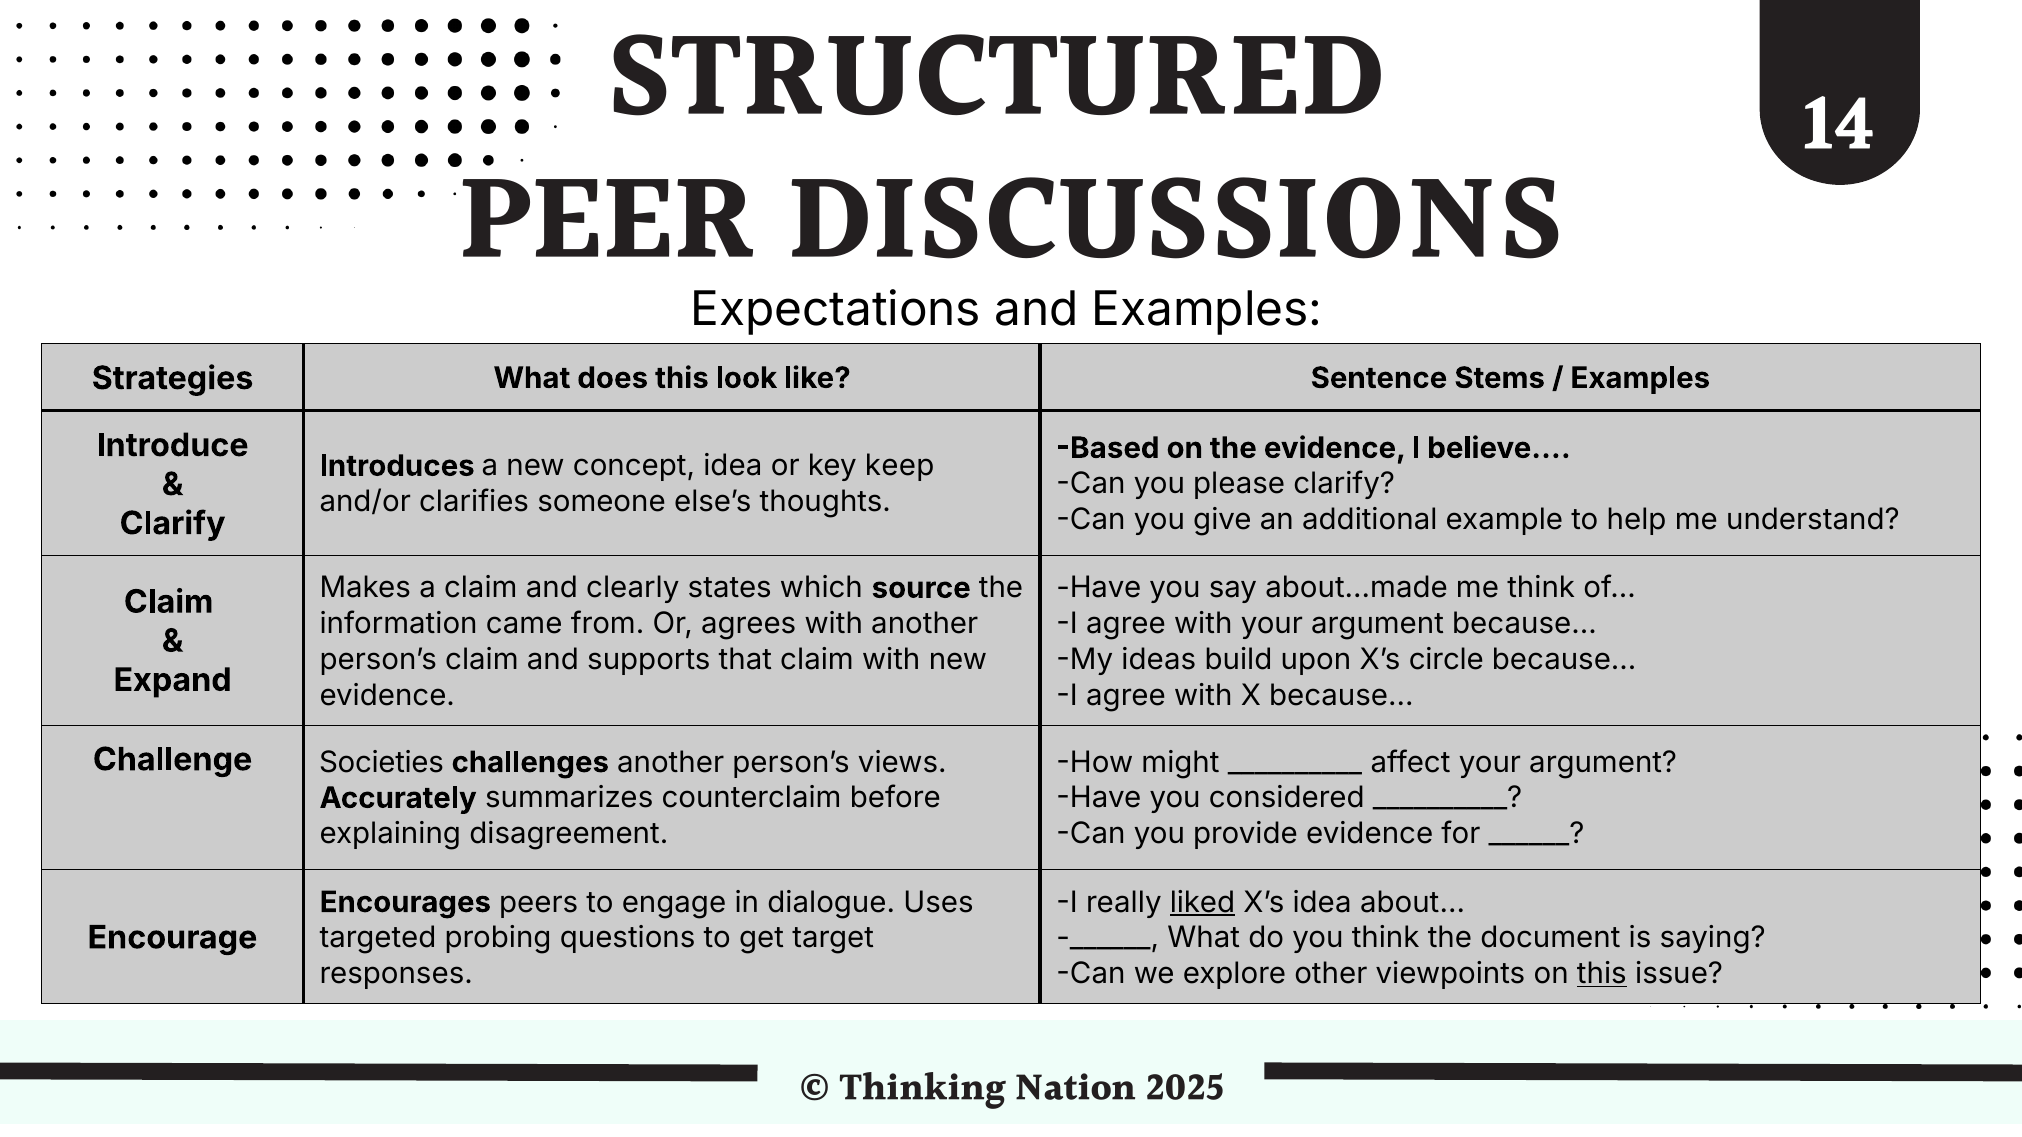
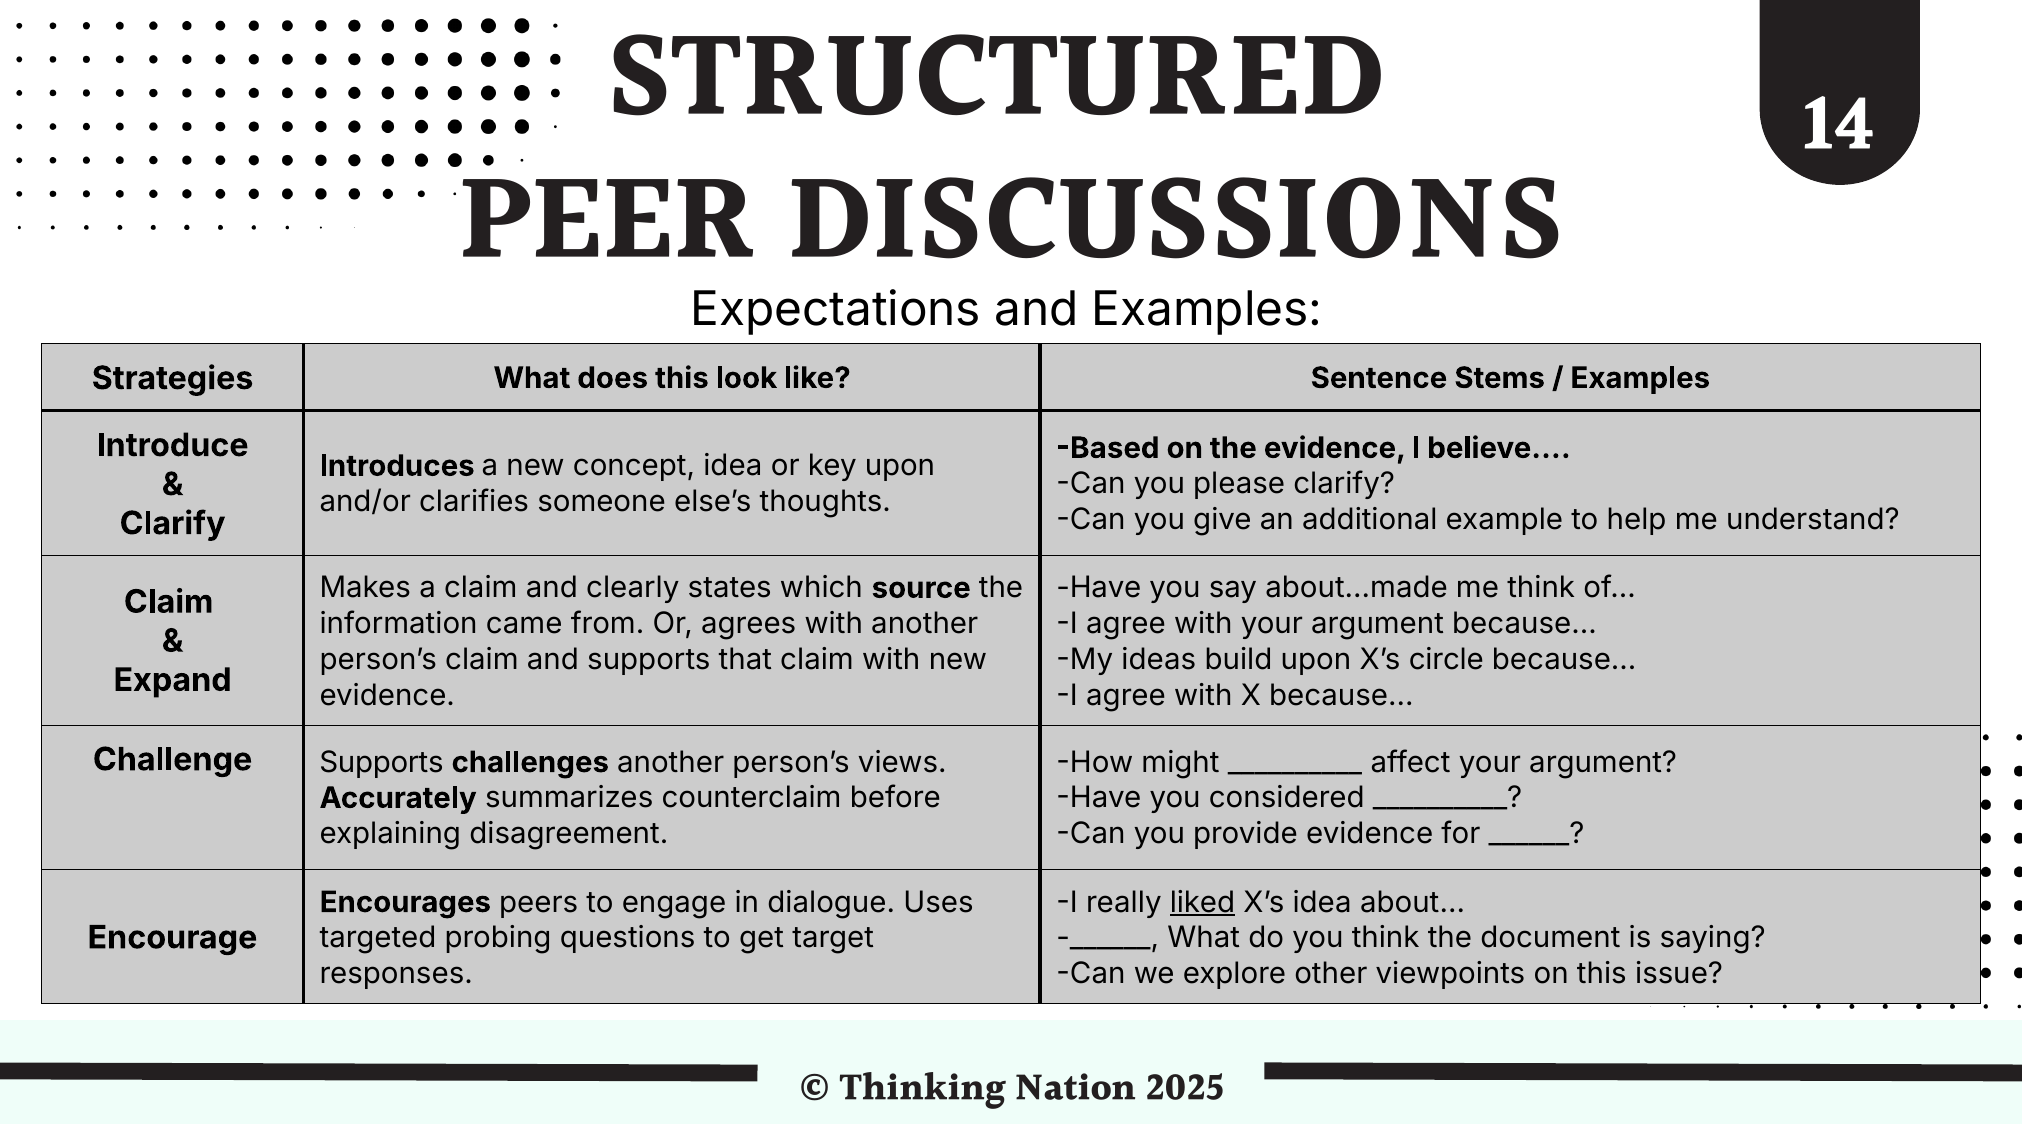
key keep: keep -> upon
Challenge Societies: Societies -> Supports
this at (1602, 974) underline: present -> none
